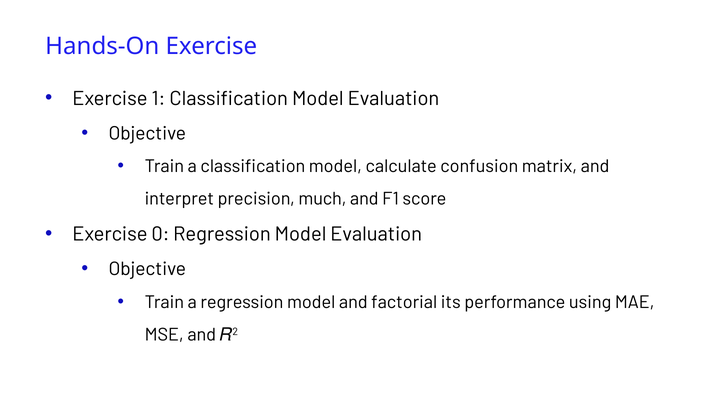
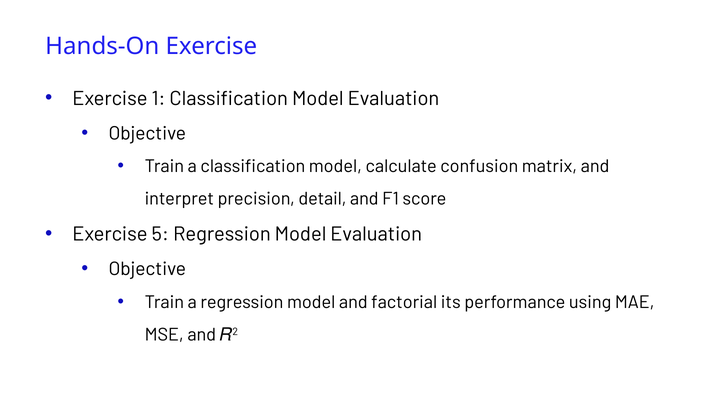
much: much -> detail
0: 0 -> 5
